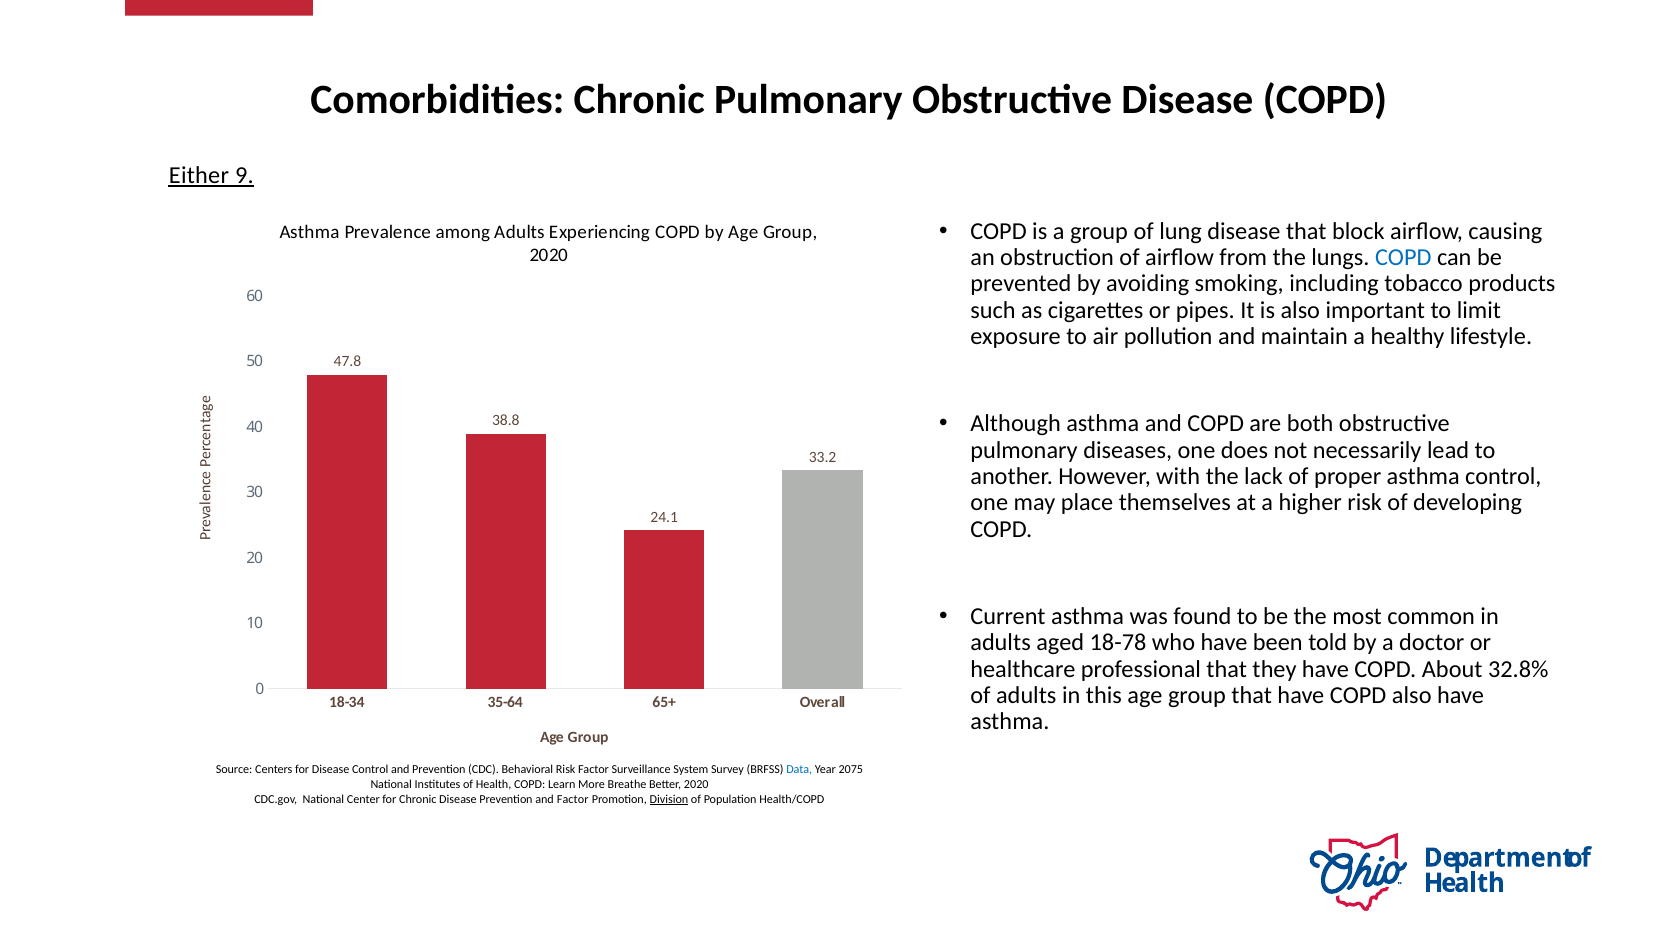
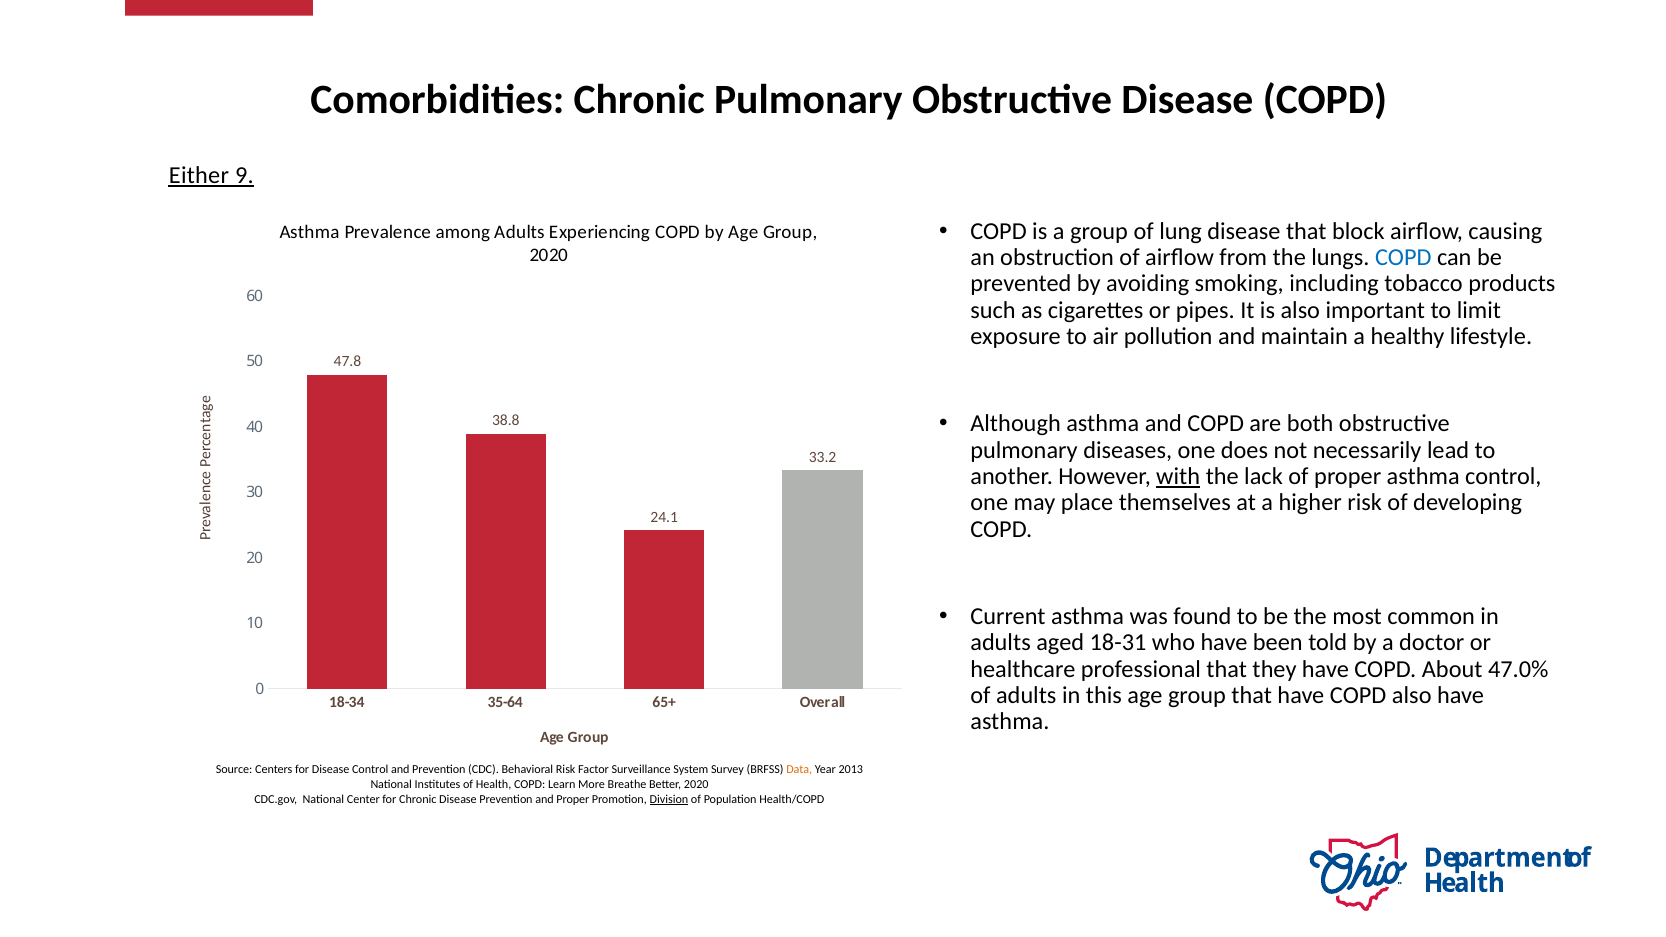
with underline: none -> present
18-78: 18-78 -> 18-31
32.8%: 32.8% -> 47.0%
Data colour: blue -> orange
2075: 2075 -> 2013
and Factor: Factor -> Proper
